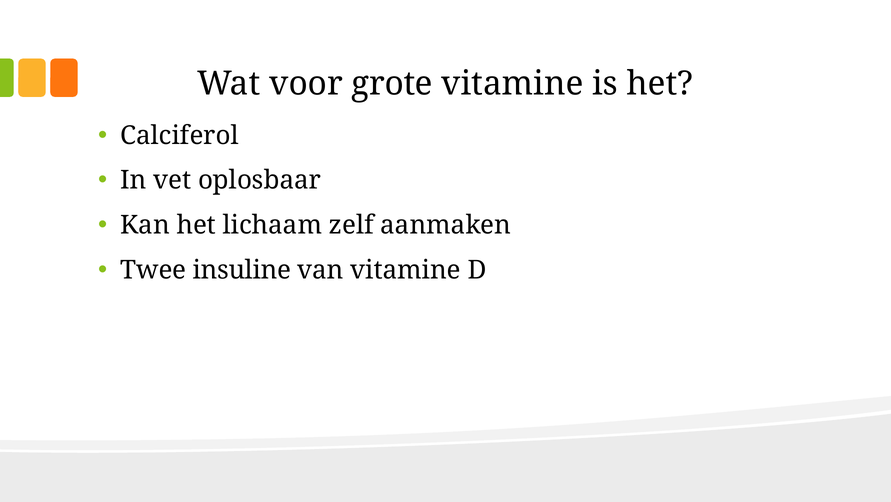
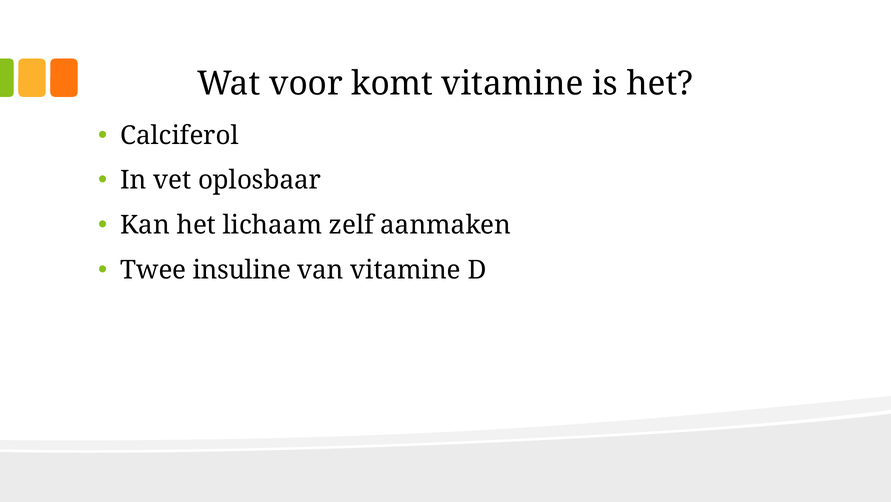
grote: grote -> komt
